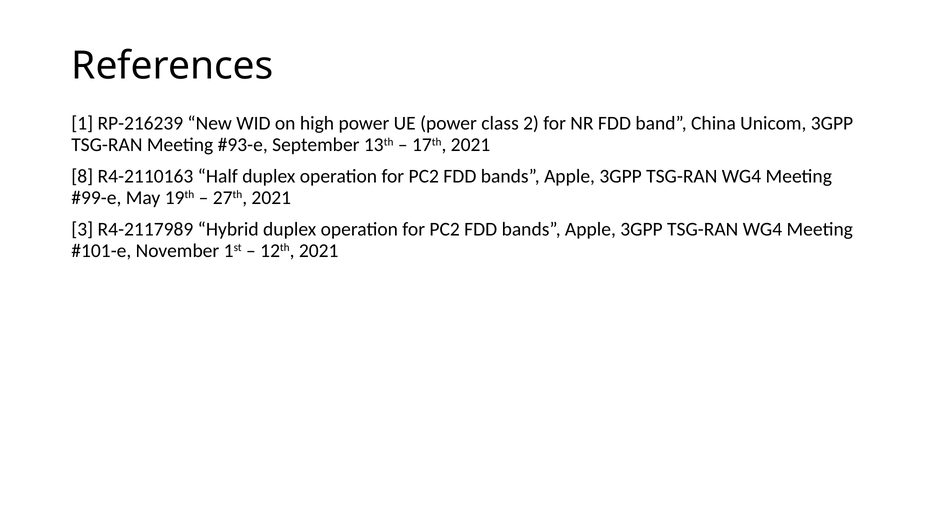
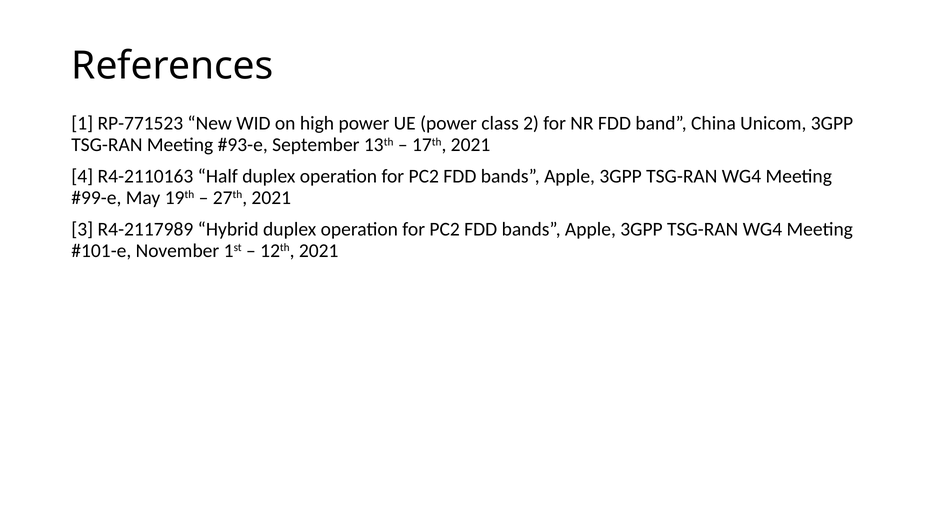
RP-216239: RP-216239 -> RP-771523
8: 8 -> 4
